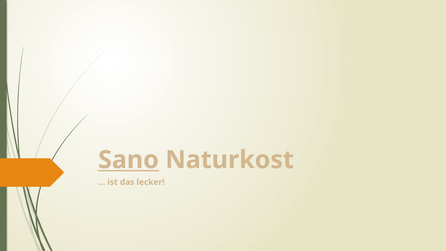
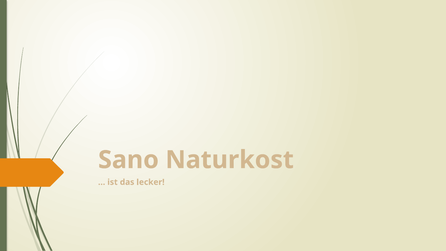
Sano underline: present -> none
